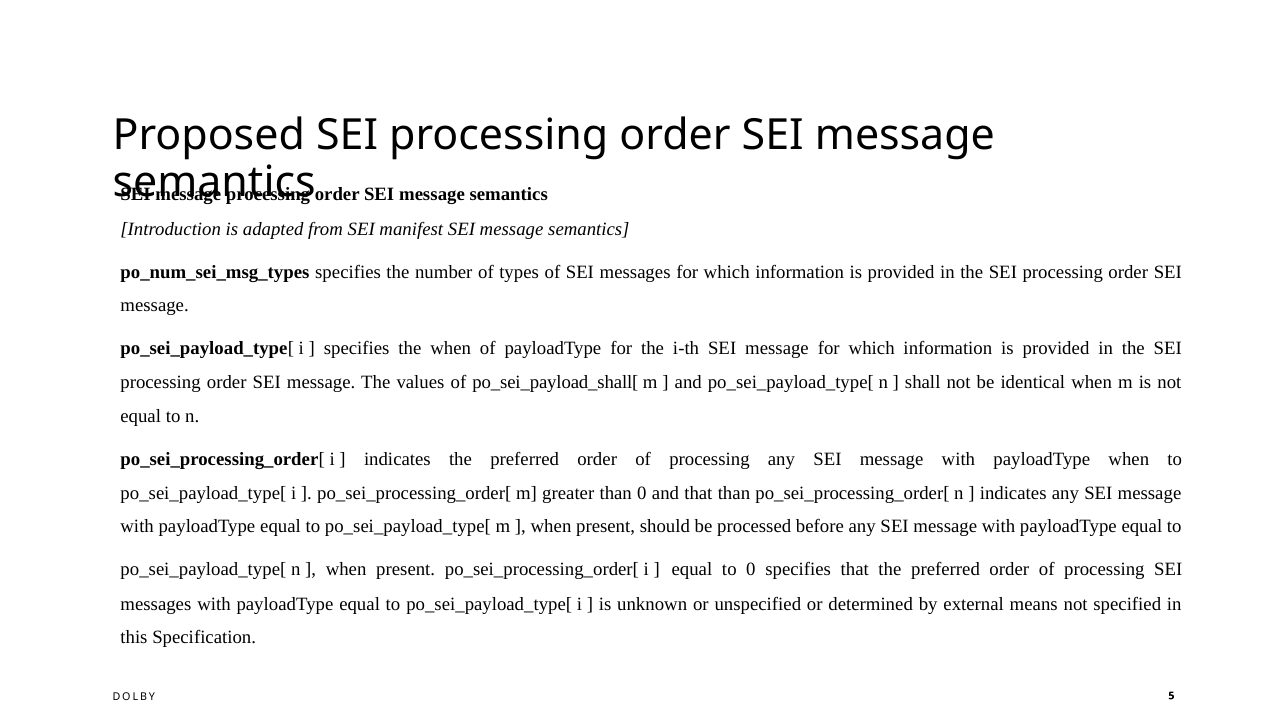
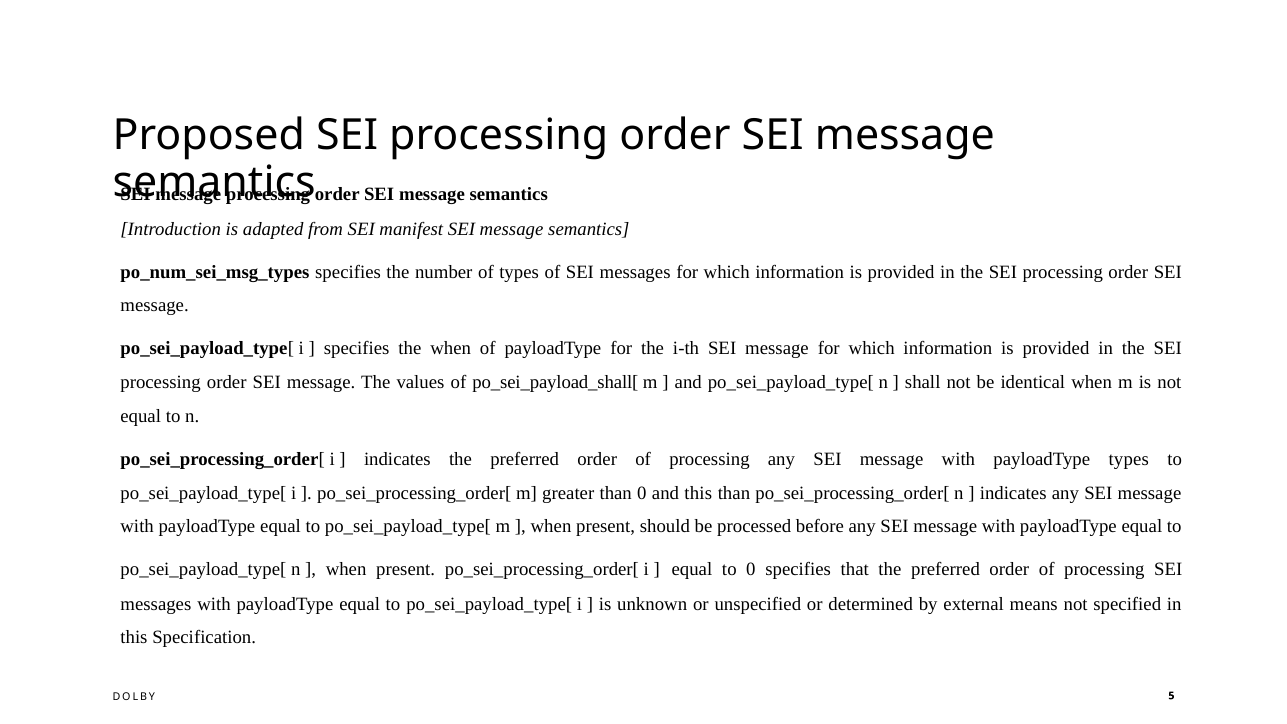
payloadType when: when -> types
and that: that -> this
